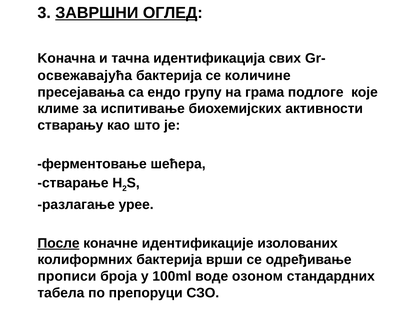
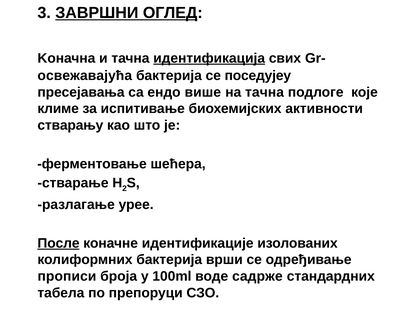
идентификација underline: none -> present
количине: количине -> поседујеу
групу: групу -> вишe
на грaмa: грaмa -> тачна
озоном: озоном -> садржe
